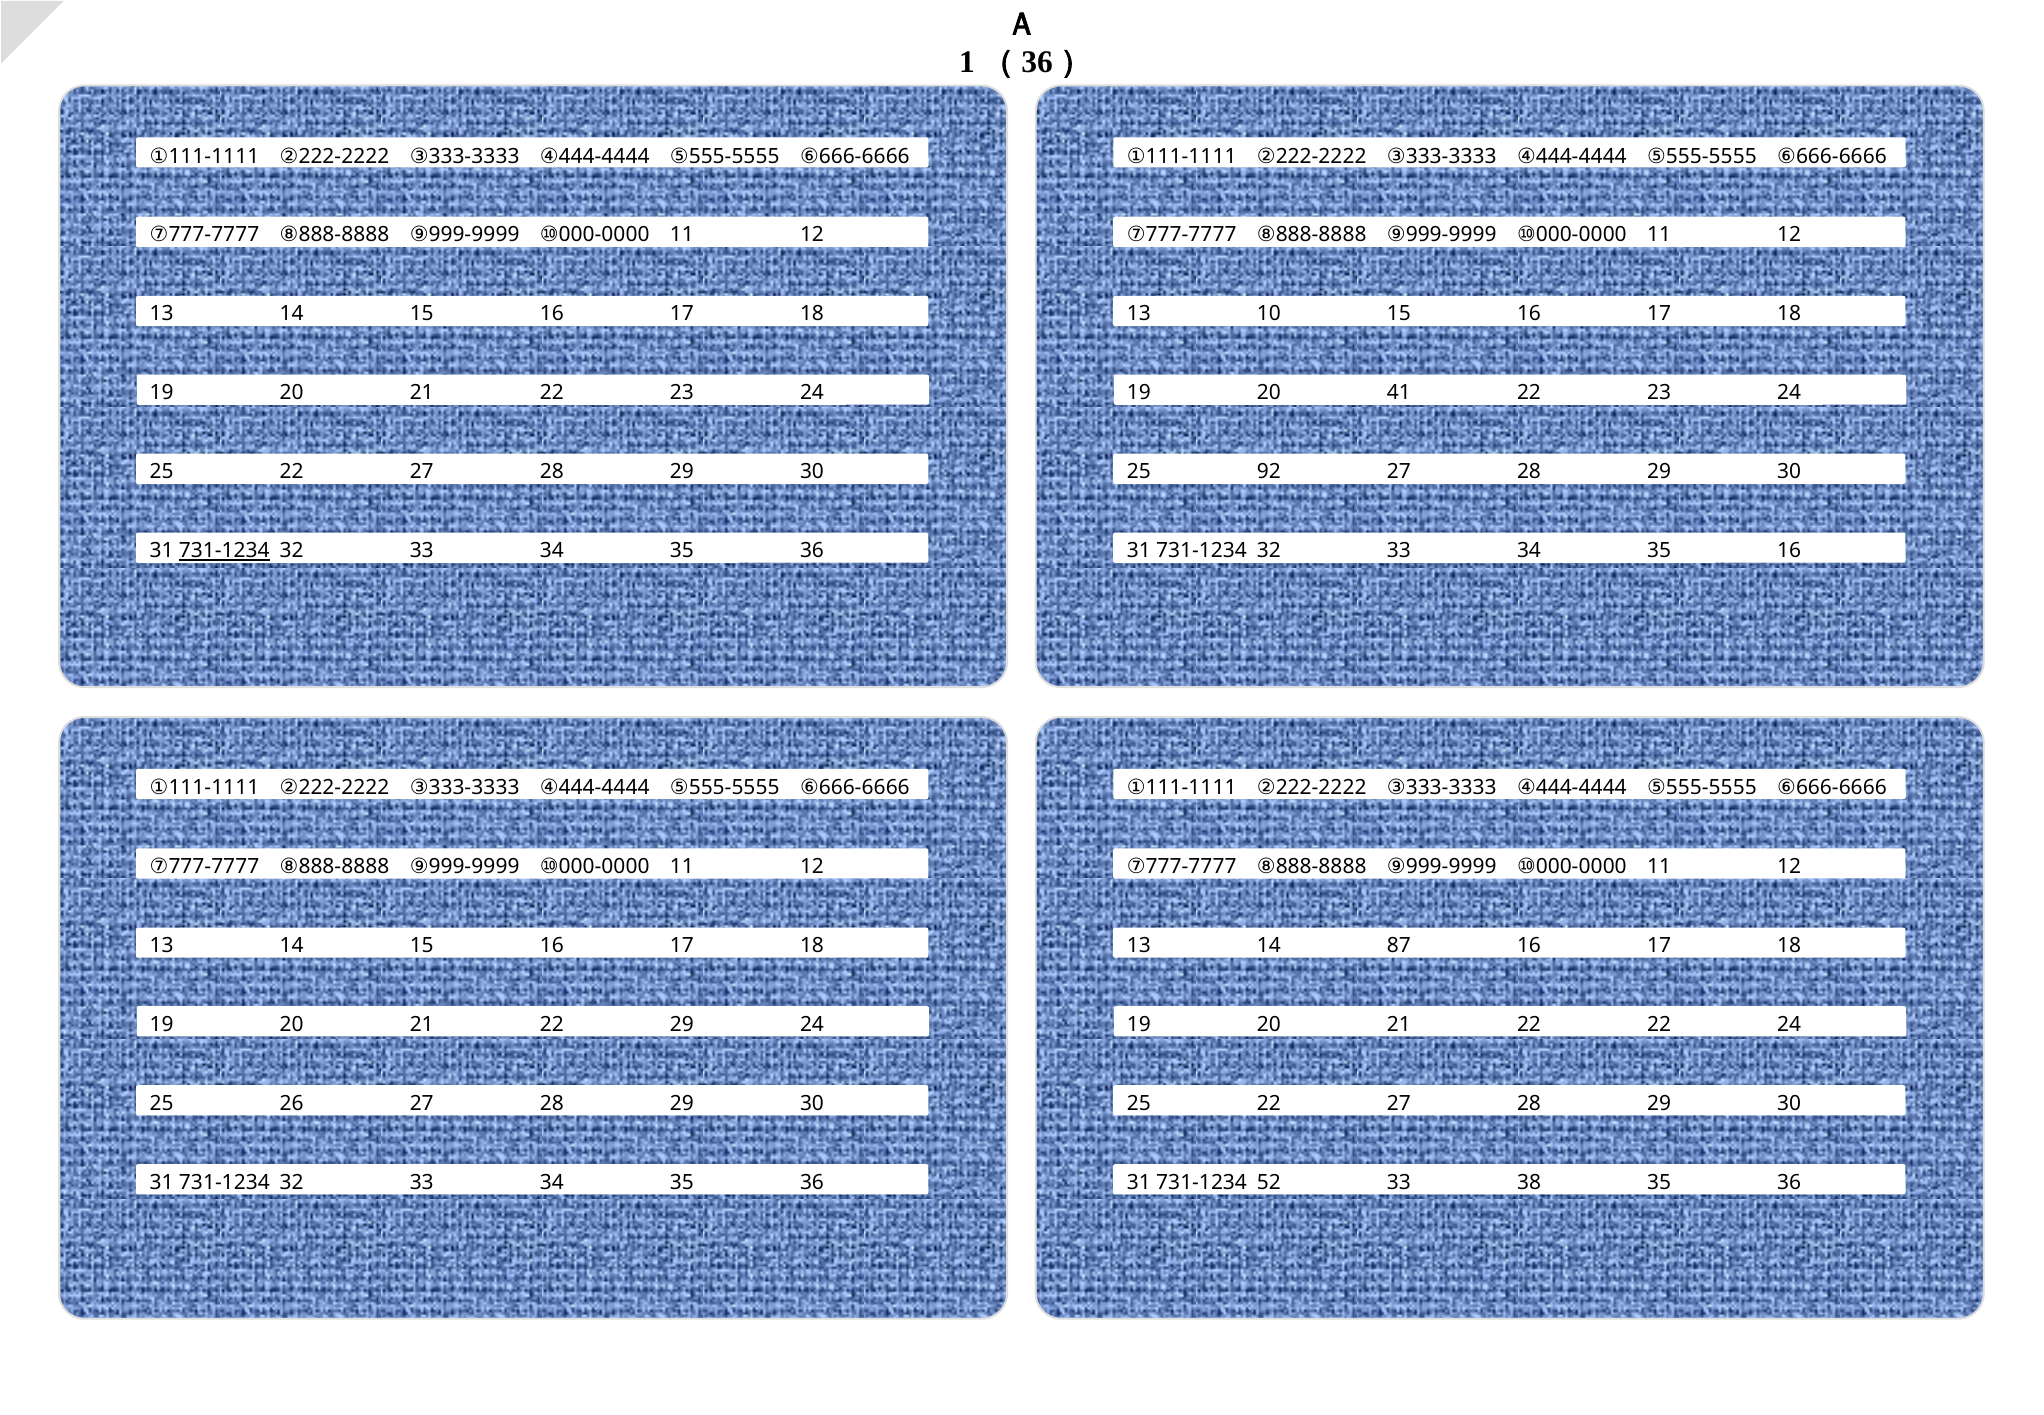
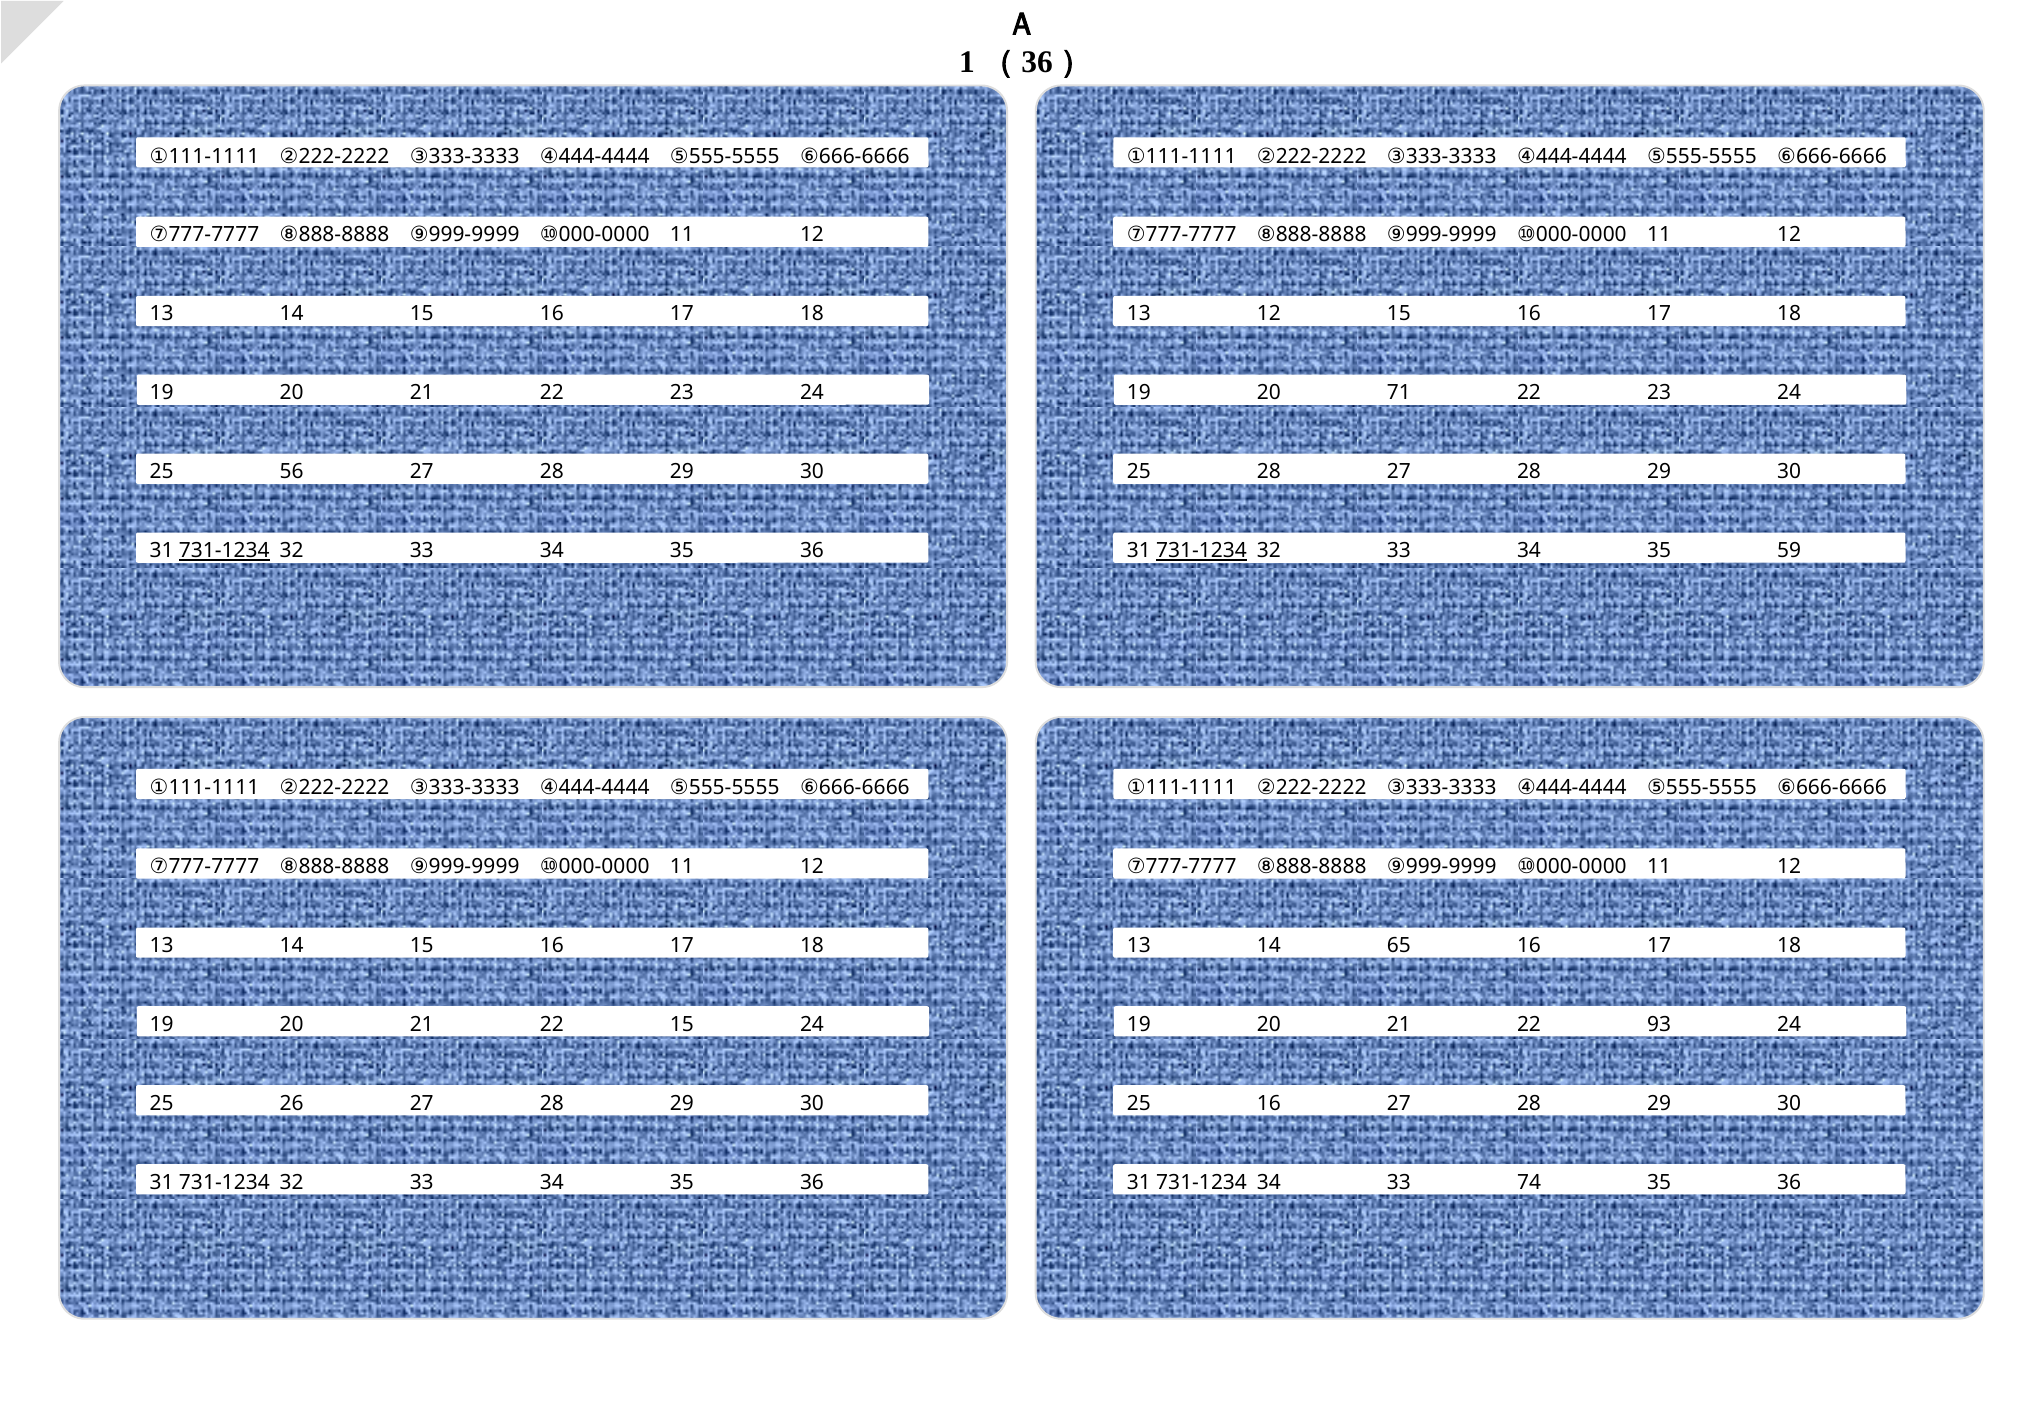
13 10: 10 -> 12
41: 41 -> 71
22 at (292, 472): 22 -> 56
25 92: 92 -> 28
731-1234 at (1202, 551) underline: none -> present
35 16: 16 -> 59
87: 87 -> 65
22 29: 29 -> 15
22 22: 22 -> 93
22 at (1269, 1104): 22 -> 16
731-1234 52: 52 -> 34
38: 38 -> 74
